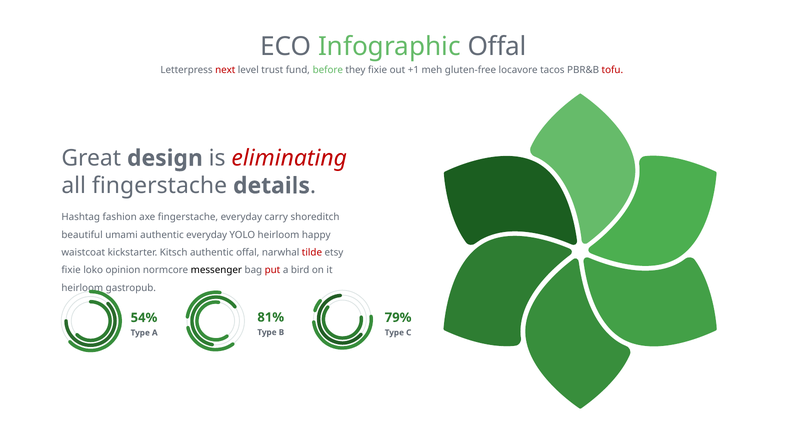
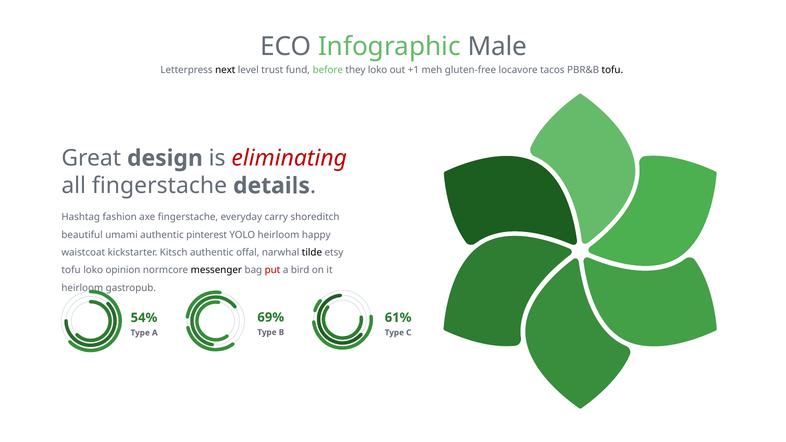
Infographic Offal: Offal -> Male
next colour: red -> black
they fixie: fixie -> loko
tofu at (612, 70) colour: red -> black
authentic everyday: everyday -> pinterest
tilde colour: red -> black
fixie at (71, 270): fixie -> tofu
81%: 81% -> 69%
79%: 79% -> 61%
